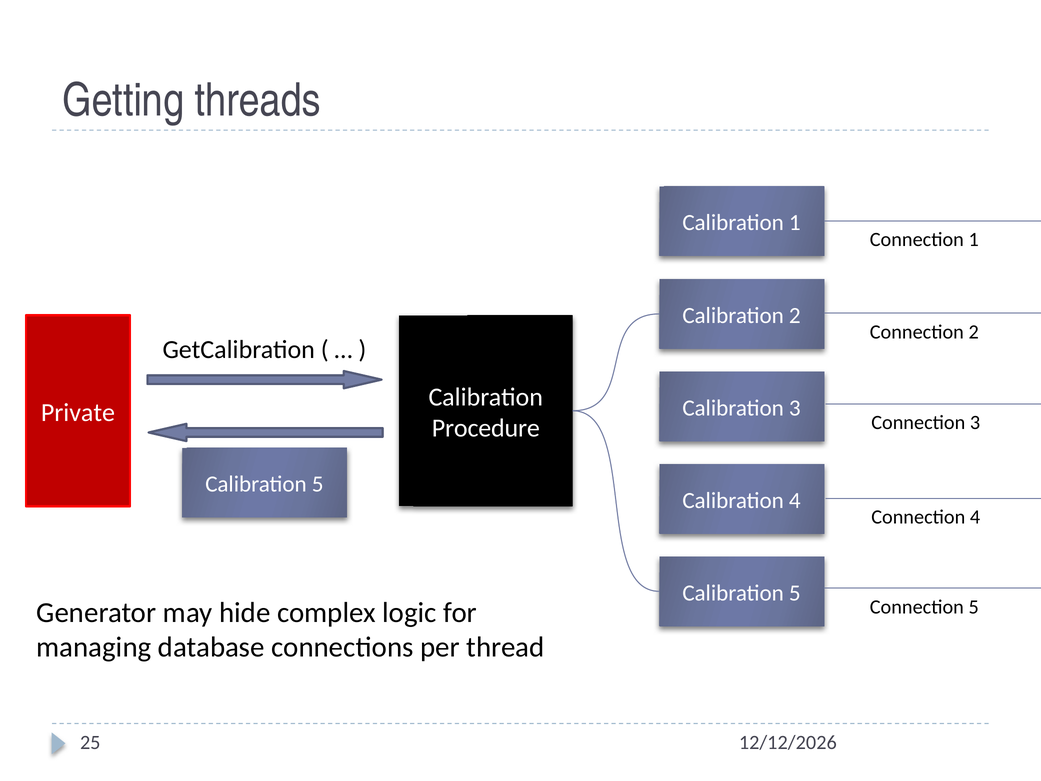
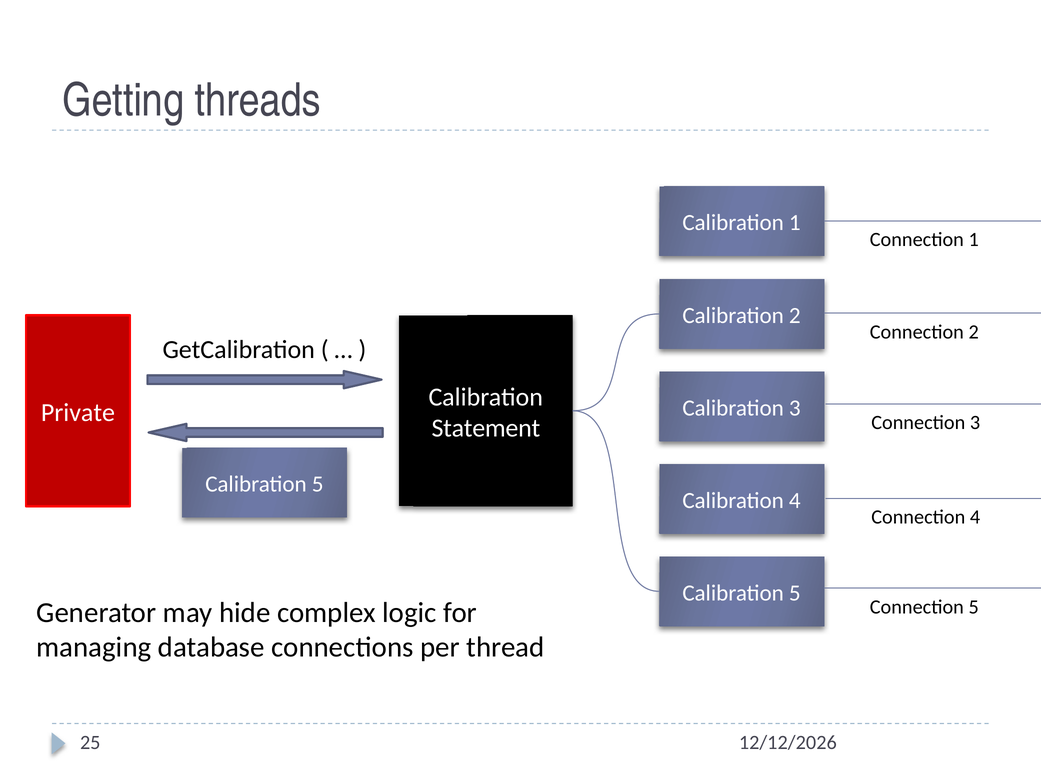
Procedure: Procedure -> Statement
